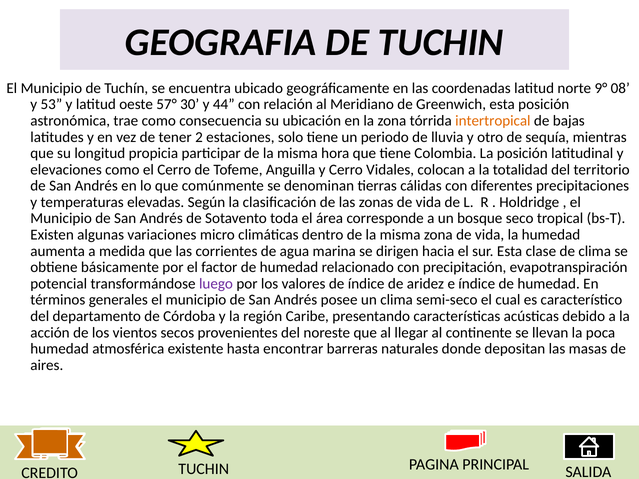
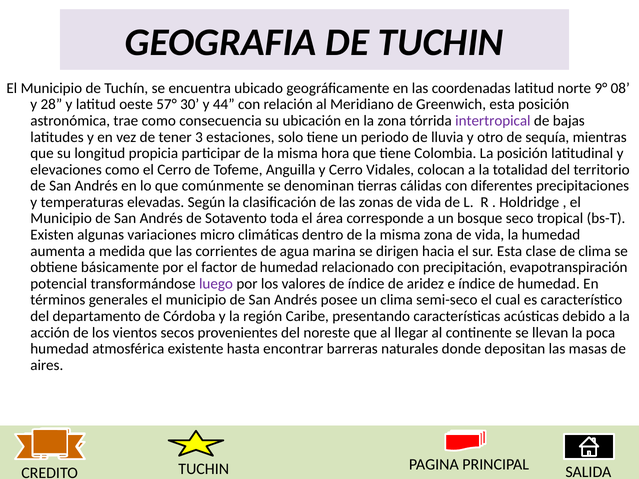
53: 53 -> 28
intertropical colour: orange -> purple
2: 2 -> 3
